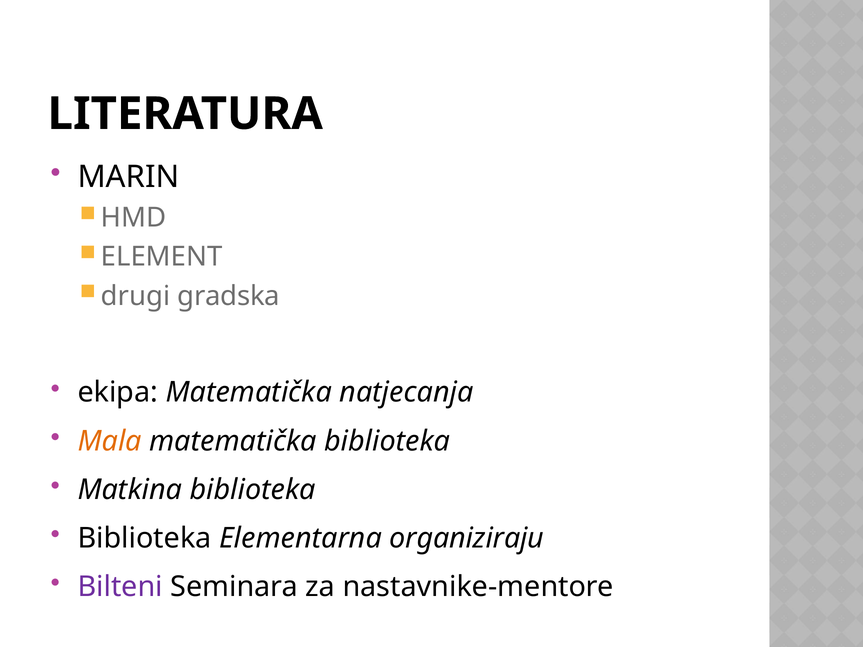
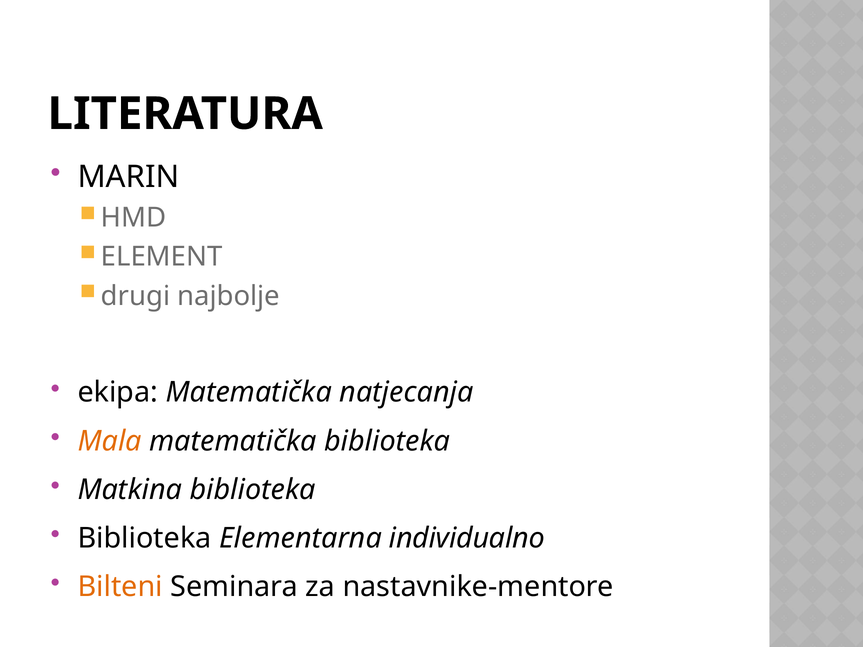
gradska: gradska -> najbolje
organiziraju: organiziraju -> individualno
Bilteni colour: purple -> orange
